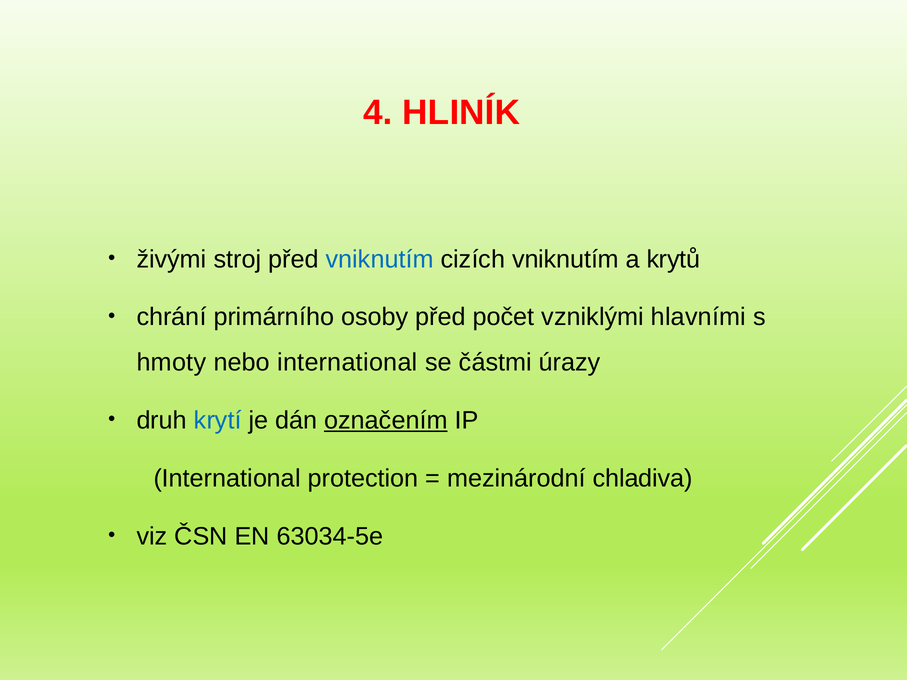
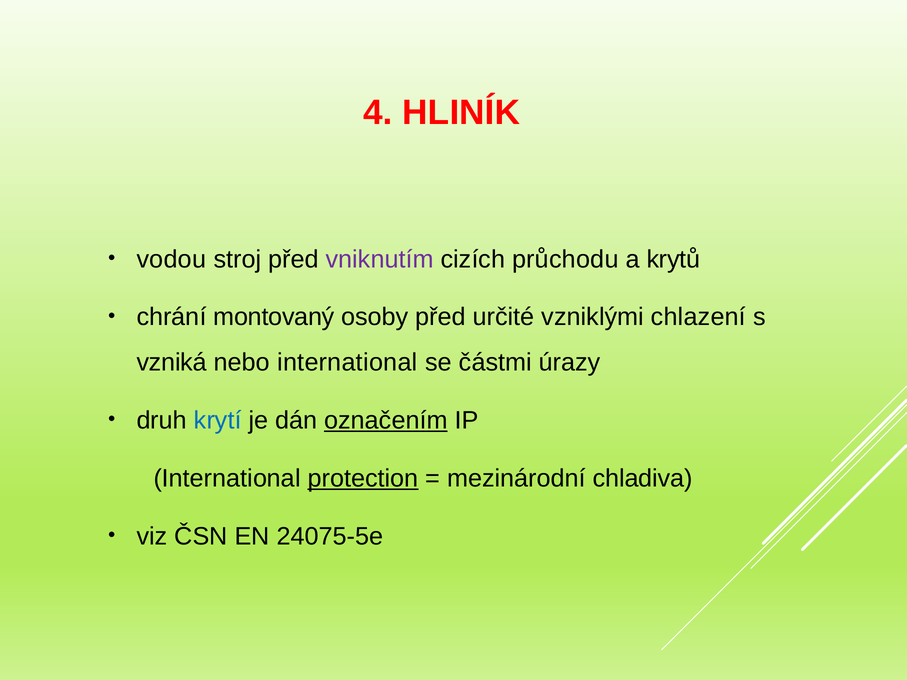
živými: živými -> vodou
vniknutím at (380, 259) colour: blue -> purple
cizích vniknutím: vniknutím -> průchodu
primárního: primárního -> montovaný
počet: počet -> určité
hlavními: hlavními -> chlazení
hmoty: hmoty -> vzniká
protection underline: none -> present
63034-5e: 63034-5e -> 24075-5e
